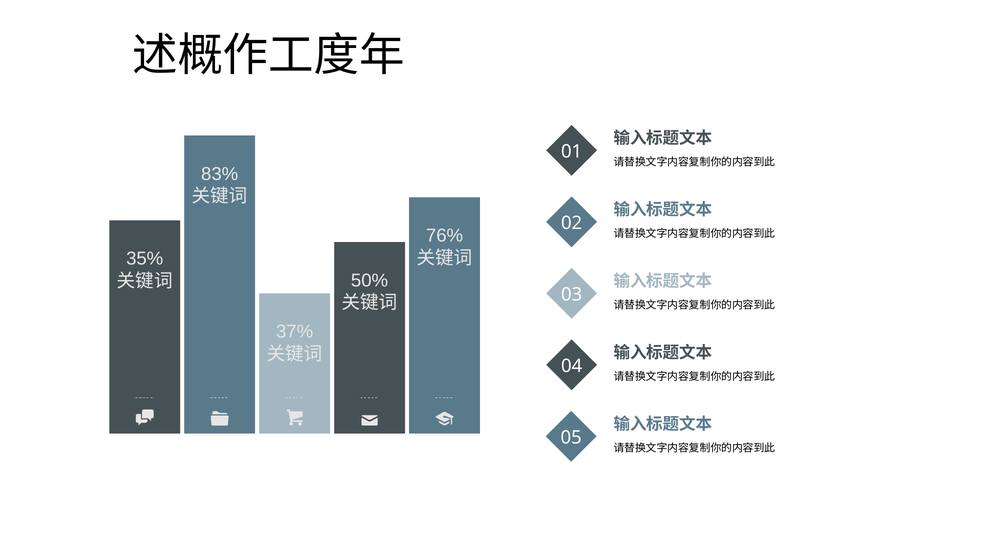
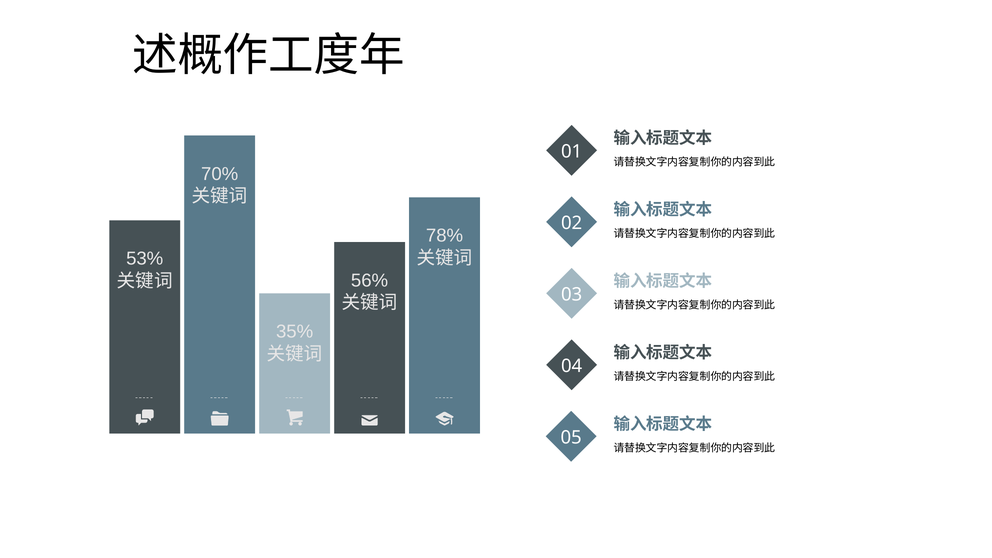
83%: 83% -> 70%
76%: 76% -> 78%
35%: 35% -> 53%
50%: 50% -> 56%
37%: 37% -> 35%
